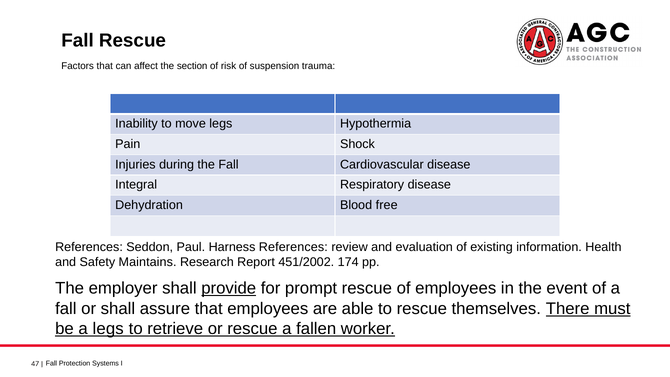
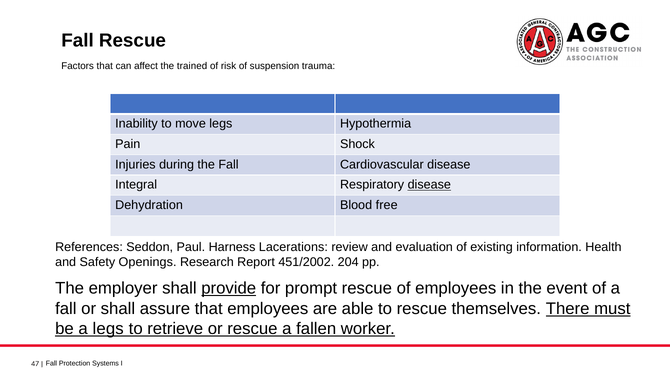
section: section -> trained
disease at (429, 185) underline: none -> present
Harness References: References -> Lacerations
Maintains: Maintains -> Openings
174: 174 -> 204
